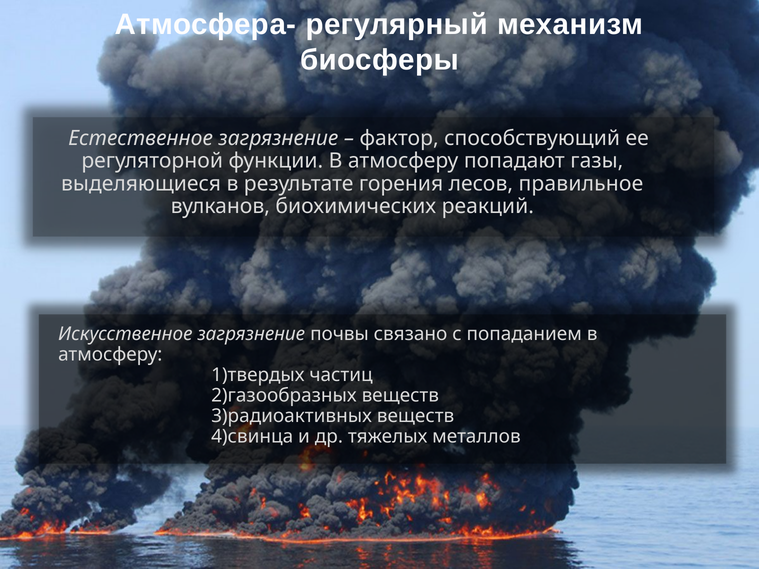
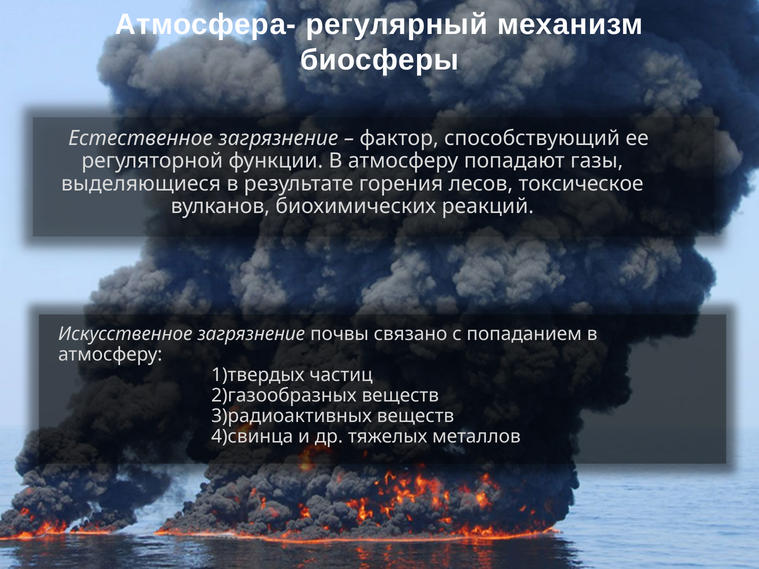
правильное: правильное -> токсическое
